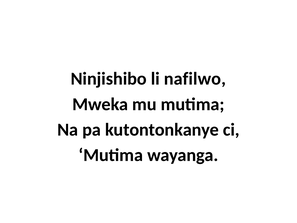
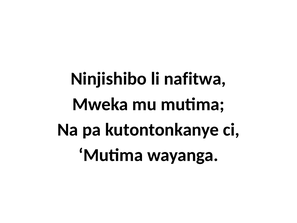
nafilwo: nafilwo -> nafitwa
